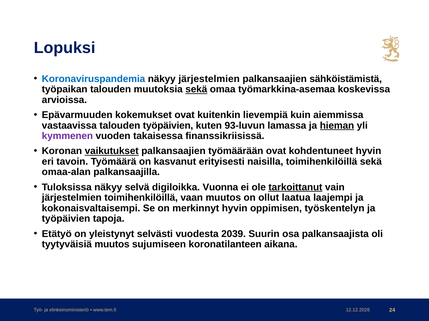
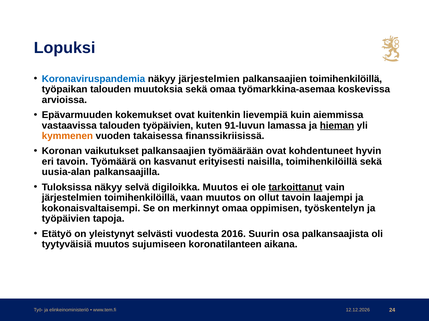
palkansaajien sähköistämistä: sähköistämistä -> toimihenkilöillä
sekä at (196, 90) underline: present -> none
93-luvun: 93-luvun -> 91-luvun
kymmenen colour: purple -> orange
vaikutukset underline: present -> none
omaa-alan: omaa-alan -> uusia-alan
digiloikka Vuonna: Vuonna -> Muutos
ollut laatua: laatua -> tavoin
merkinnyt hyvin: hyvin -> omaa
2039: 2039 -> 2016
